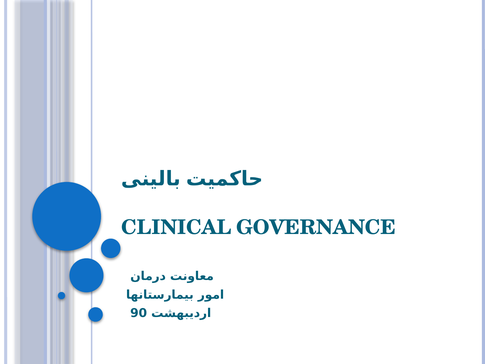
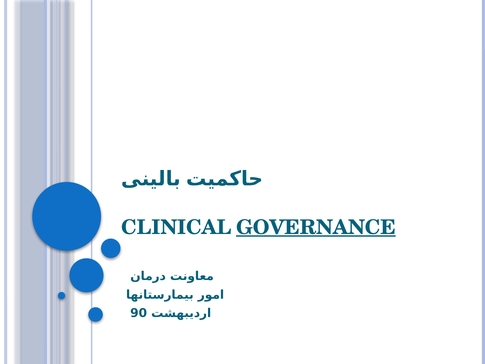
GOVERNANCE underline: none -> present
